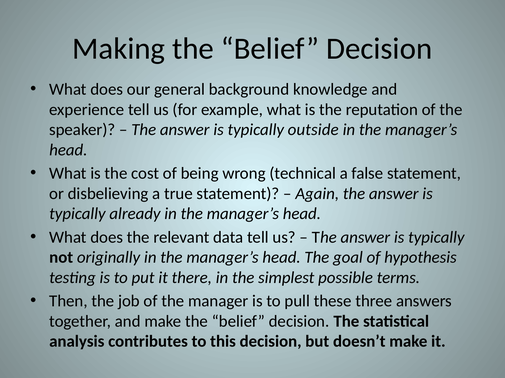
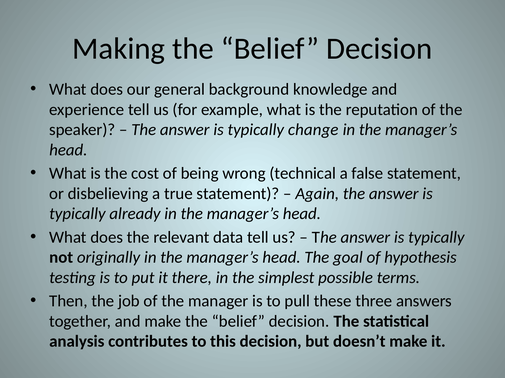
outside: outside -> change
